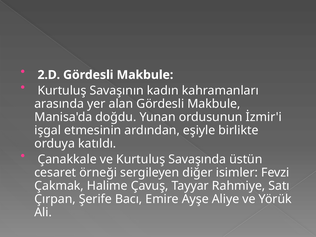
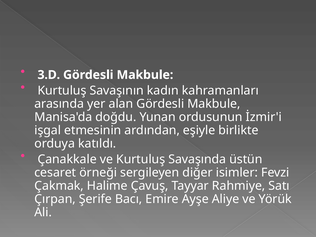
2.D: 2.D -> 3.D
